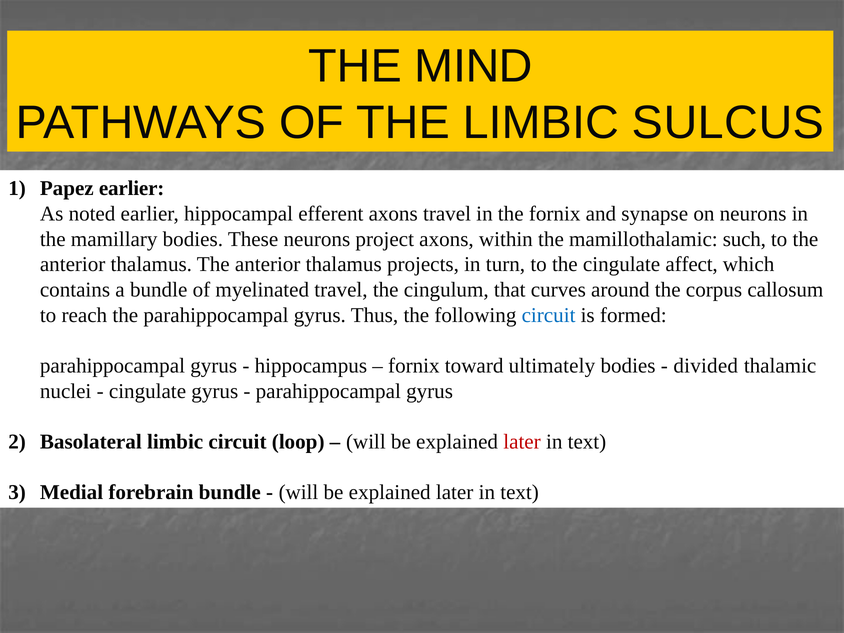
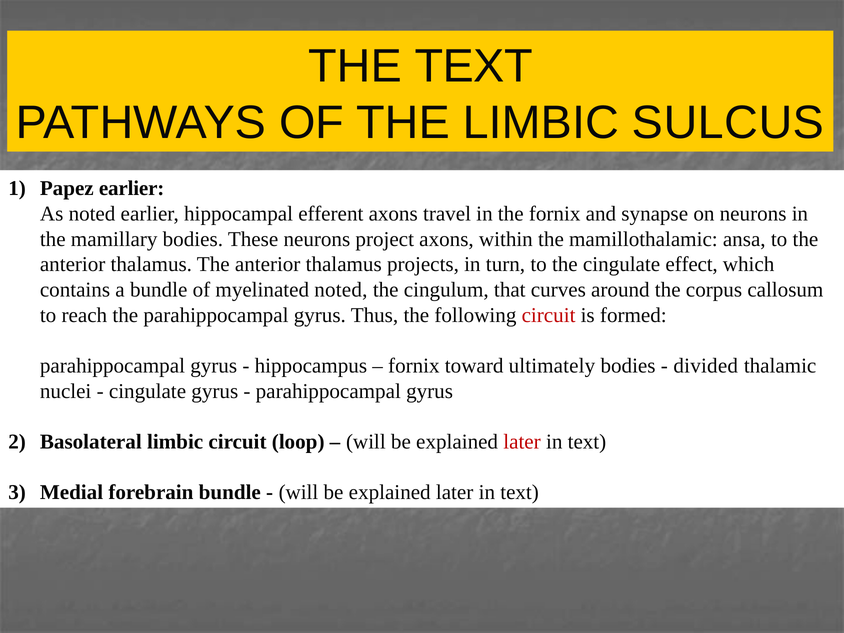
THE MIND: MIND -> TEXT
such: such -> ansa
affect: affect -> effect
myelinated travel: travel -> noted
circuit at (549, 315) colour: blue -> red
